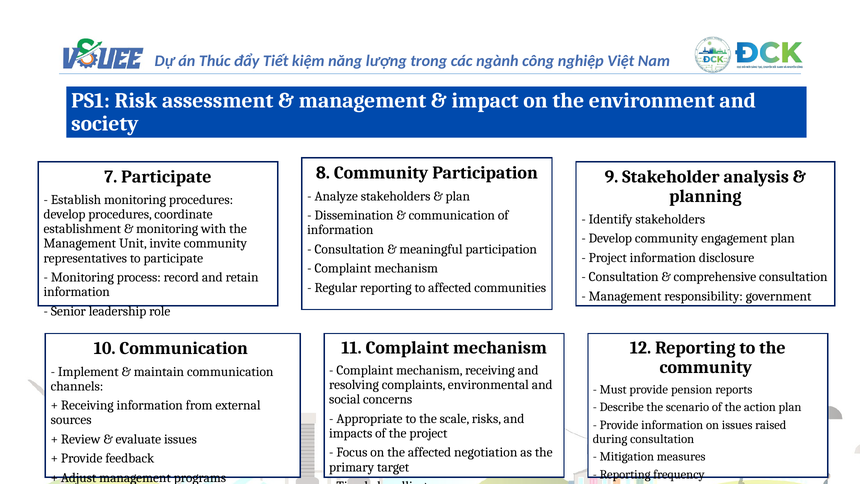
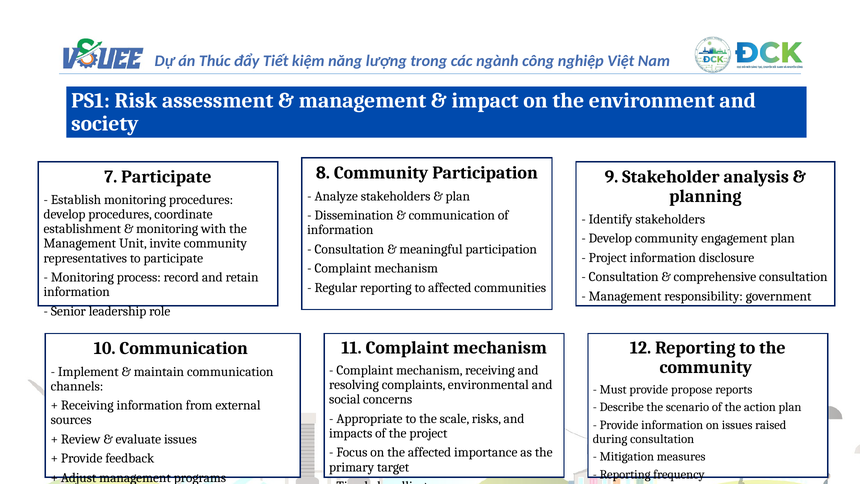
pension: pension -> propose
negotiation: negotiation -> importance
